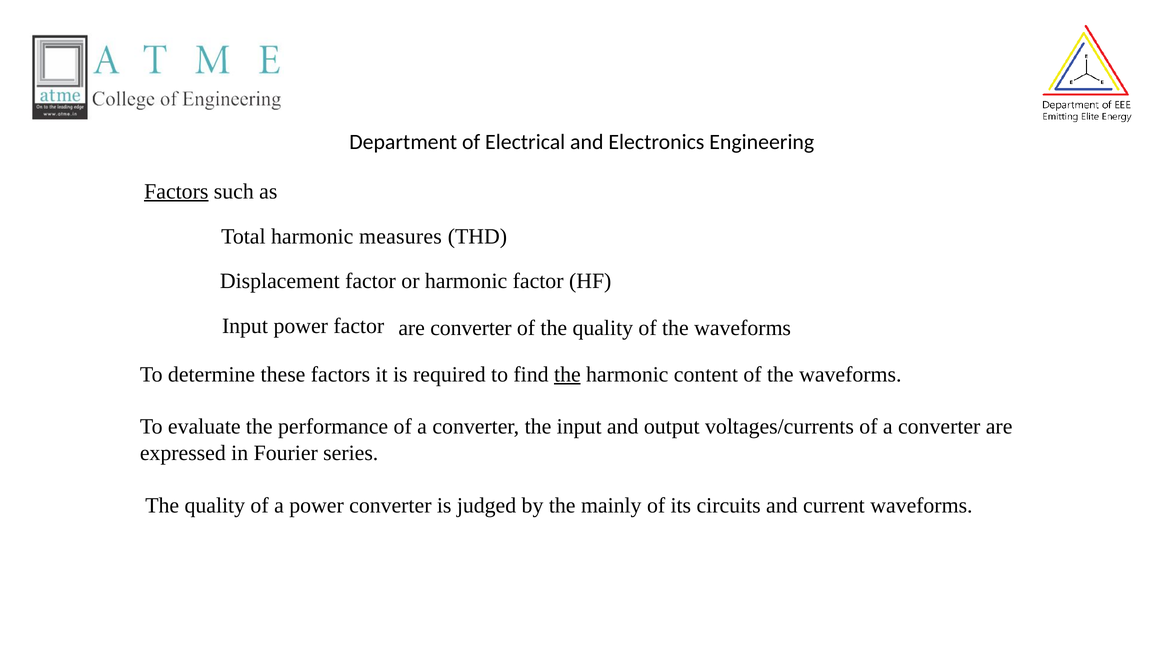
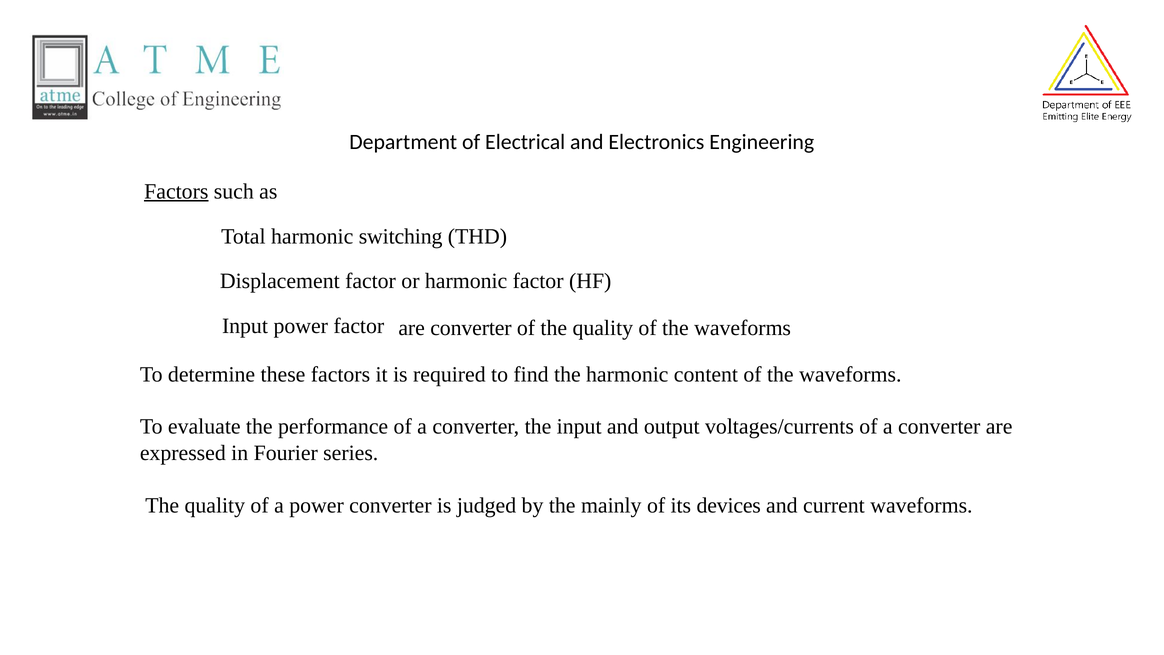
measures: measures -> switching
the at (567, 374) underline: present -> none
circuits: circuits -> devices
